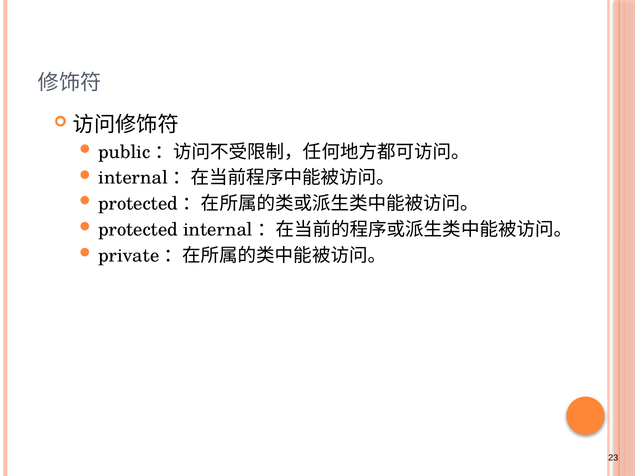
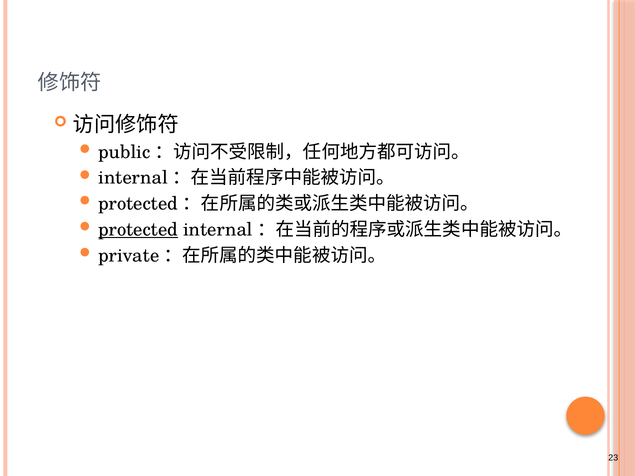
protected underline: none -> present
